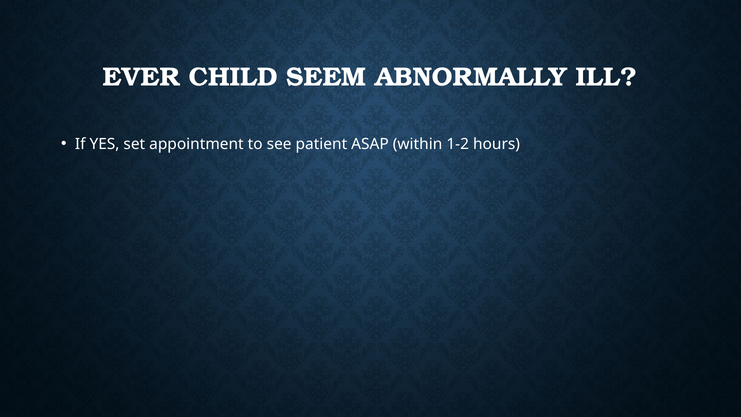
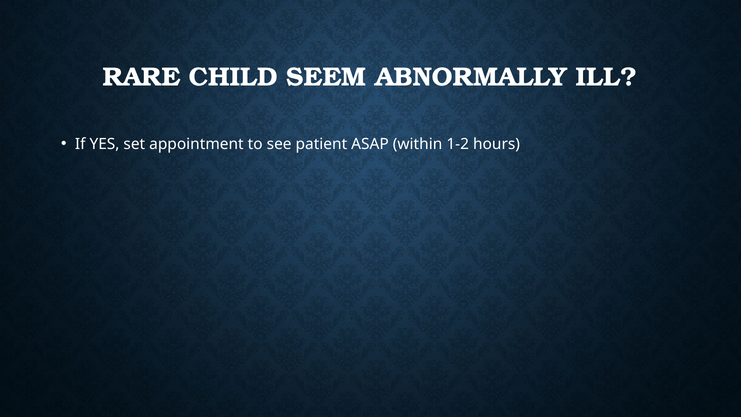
EVER: EVER -> RARE
